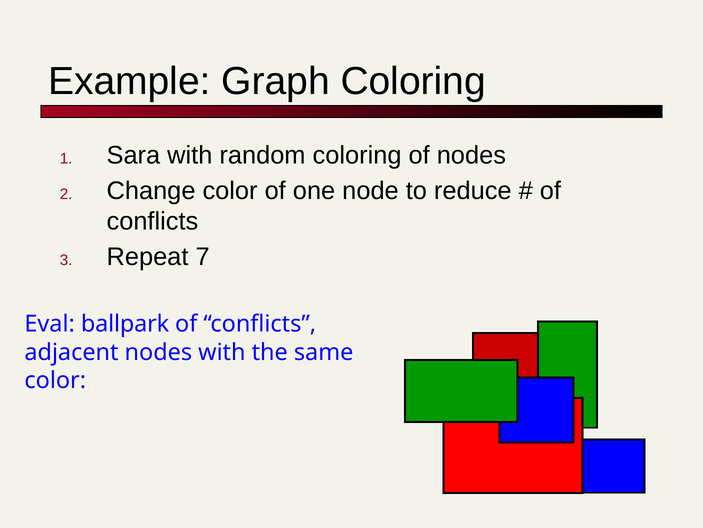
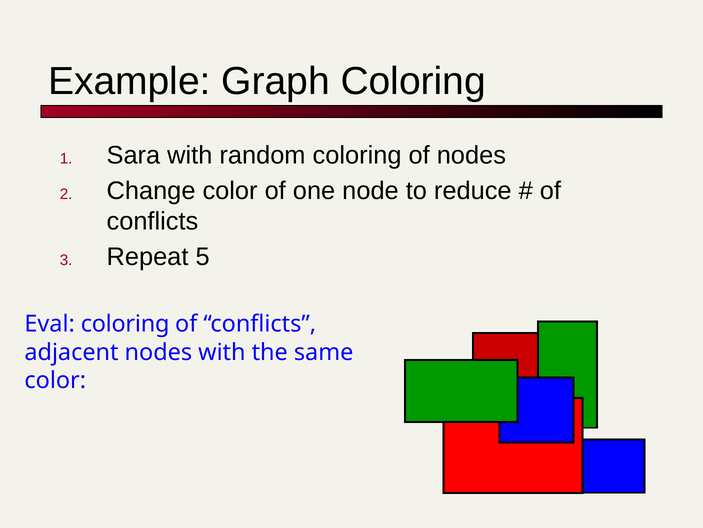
7: 7 -> 5
Eval ballpark: ballpark -> coloring
